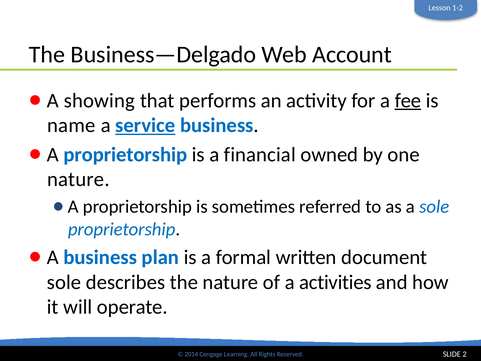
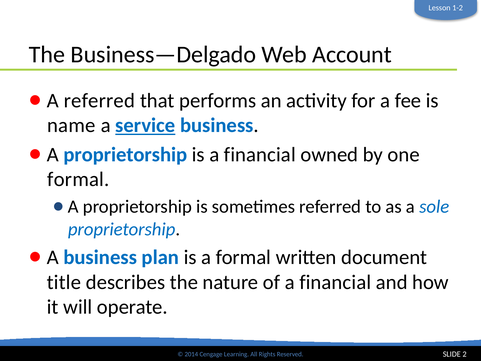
A showing: showing -> referred
fee underline: present -> none
nature at (78, 179): nature -> formal
sole at (64, 282): sole -> title
of a activities: activities -> financial
